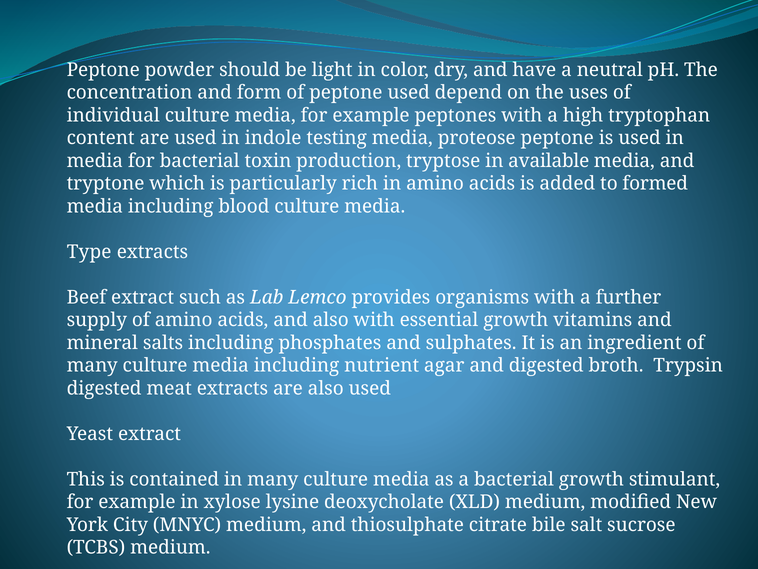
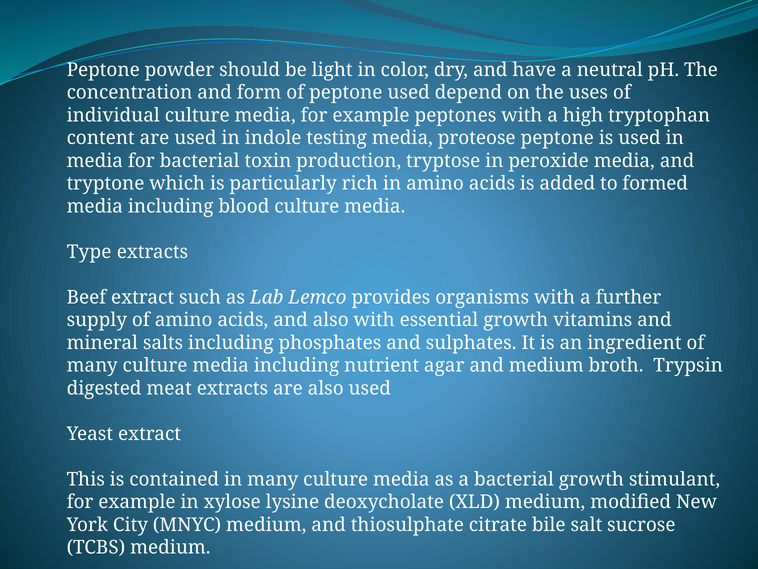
available: available -> peroxide
and digested: digested -> medium
